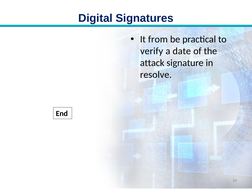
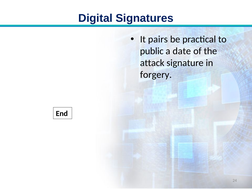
from: from -> pairs
verify: verify -> public
resolve: resolve -> forgery
